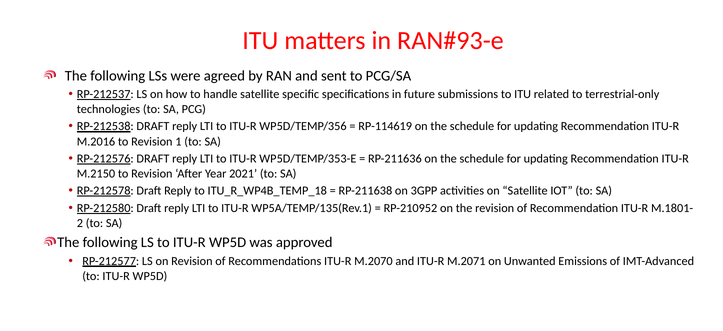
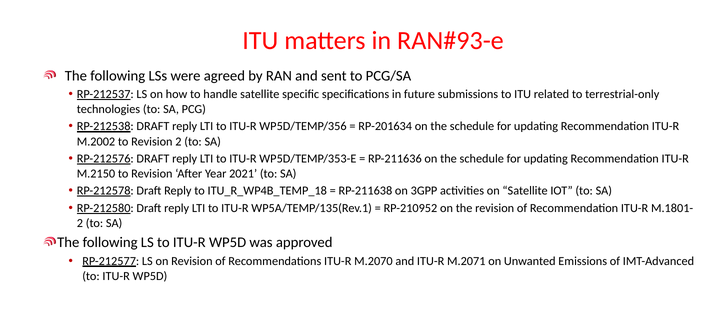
RP-114619: RP-114619 -> RP-201634
M.2016: M.2016 -> M.2002
Revision 1: 1 -> 2
